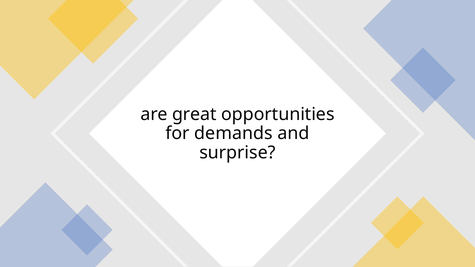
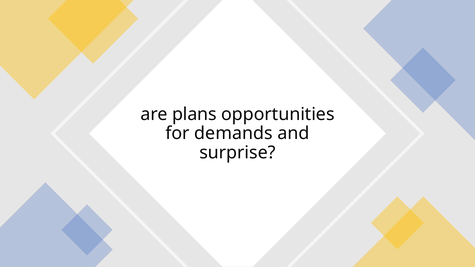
great: great -> plans
